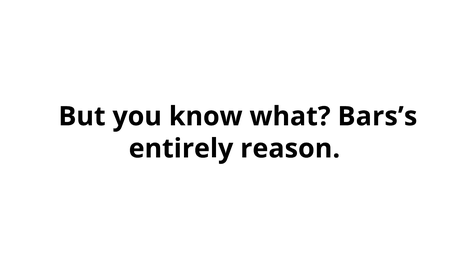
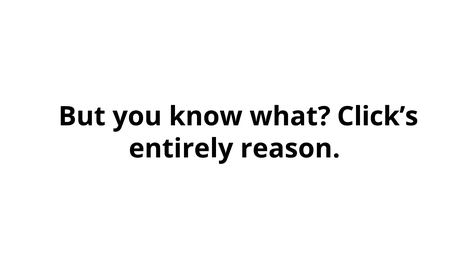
Bars’s: Bars’s -> Click’s
